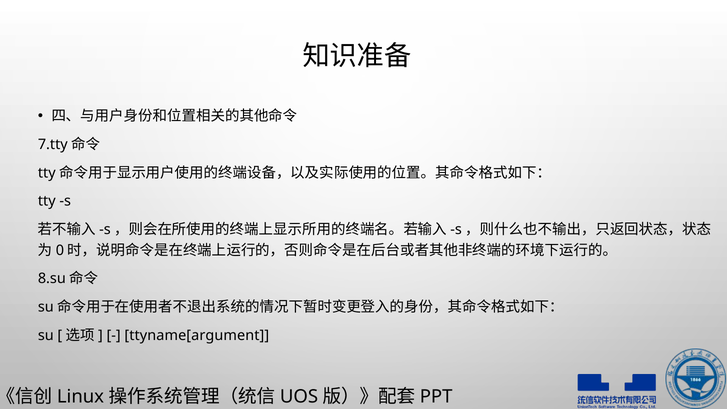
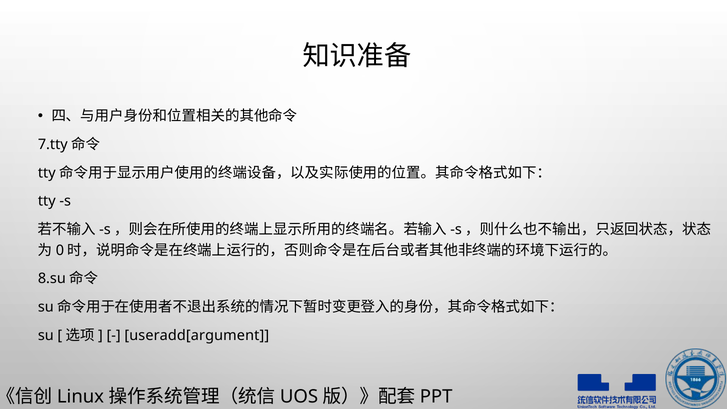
ttyname[argument: ttyname[argument -> useradd[argument
